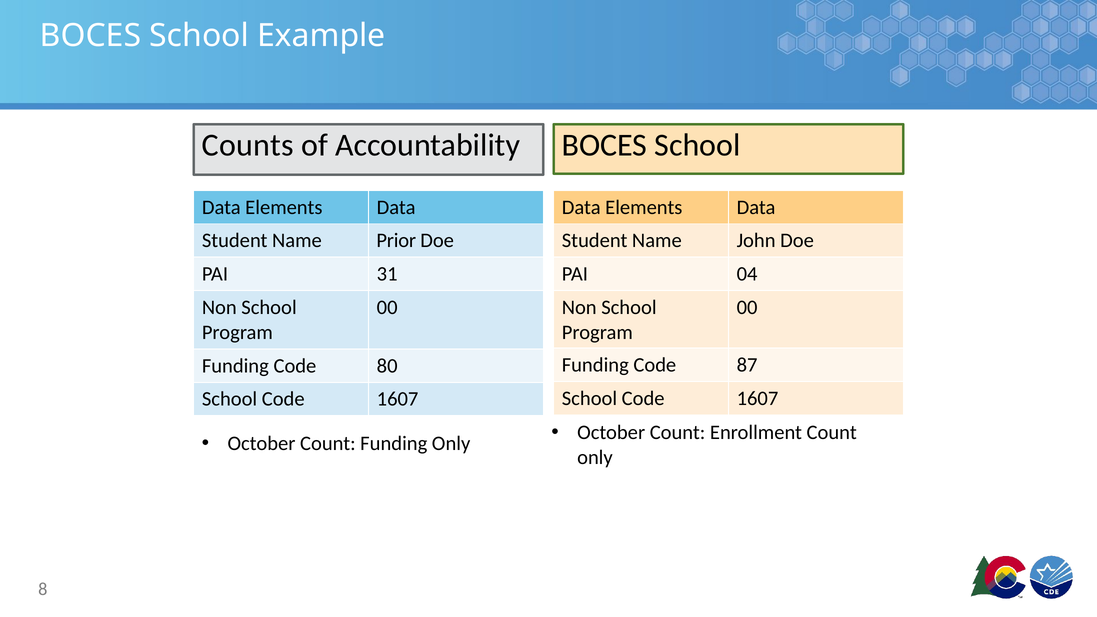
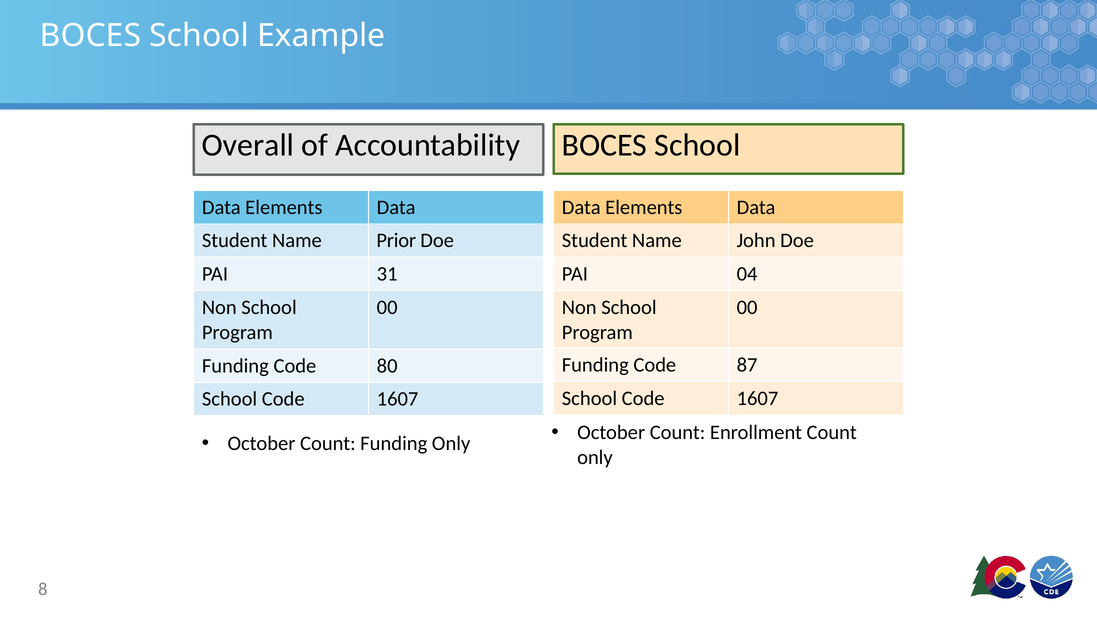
Counts: Counts -> Overall
